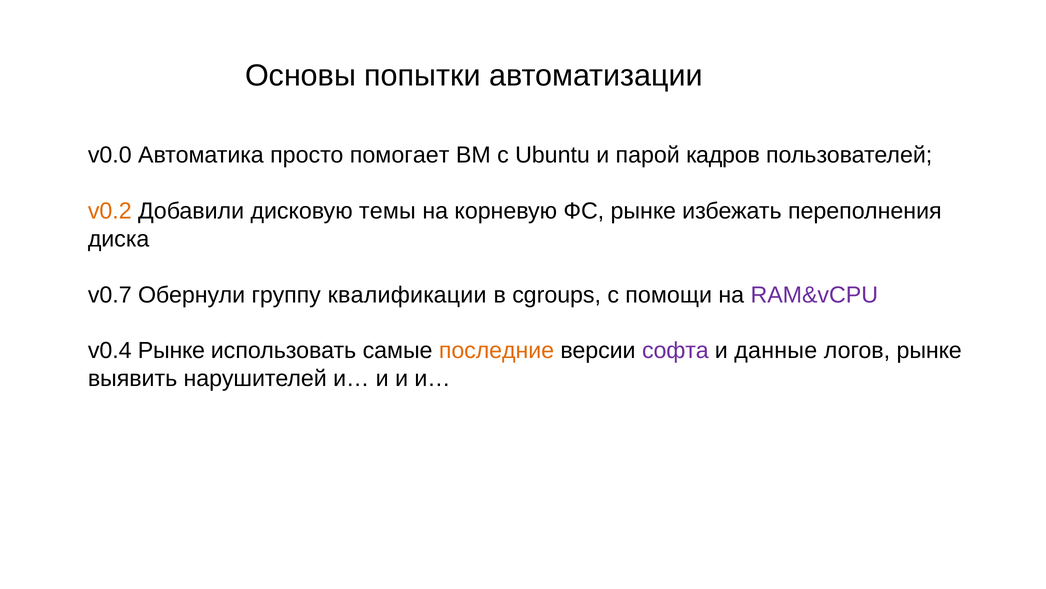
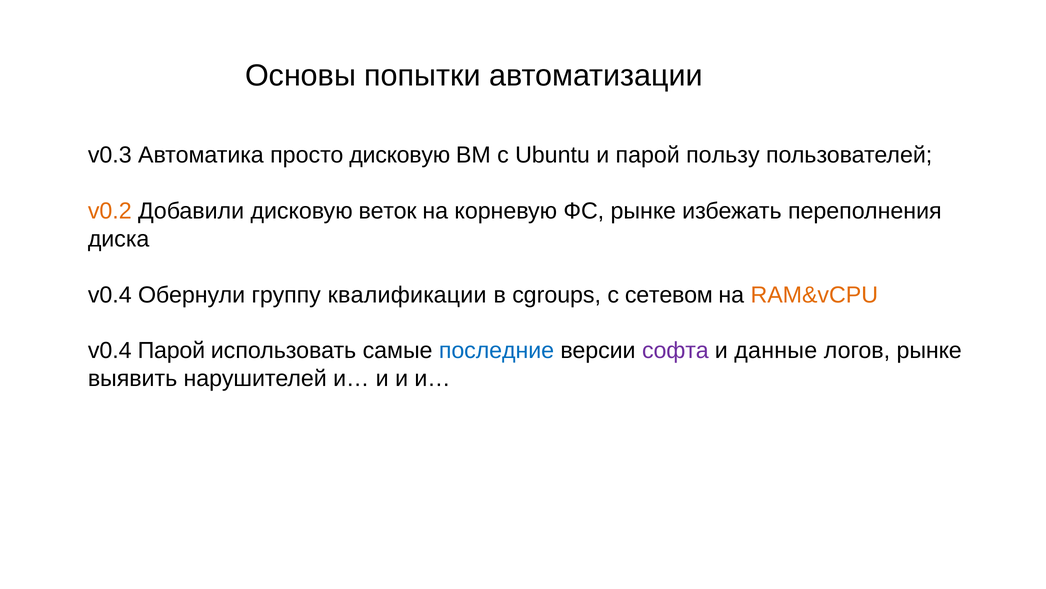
v0.0: v0.0 -> v0.3
просто помогает: помогает -> дисковую
кадров: кадров -> пользу
темы: темы -> веток
v0.7 at (110, 295): v0.7 -> v0.4
помощи: помощи -> сетевом
RAM&vCPU colour: purple -> orange
v0.4 Рынке: Рынке -> Парой
последние colour: orange -> blue
